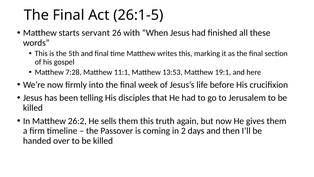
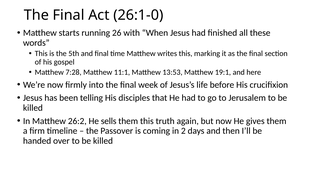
26:1-5: 26:1-5 -> 26:1-0
servant: servant -> running
